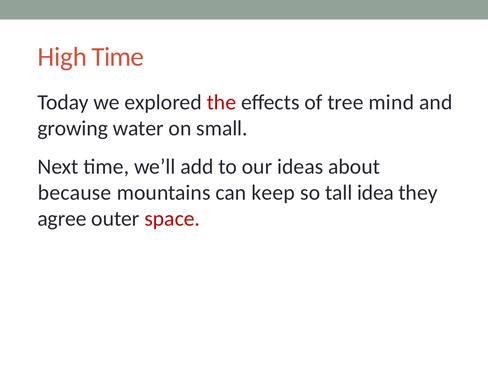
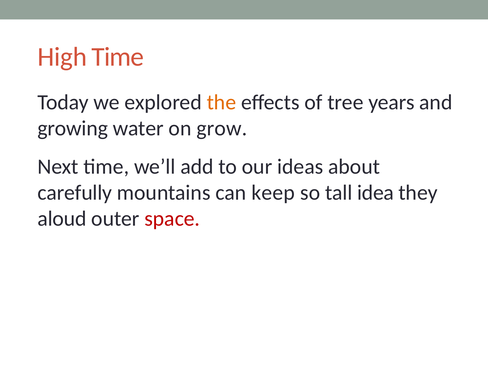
the colour: red -> orange
mind: mind -> years
small: small -> grow
because: because -> carefully
agree: agree -> aloud
